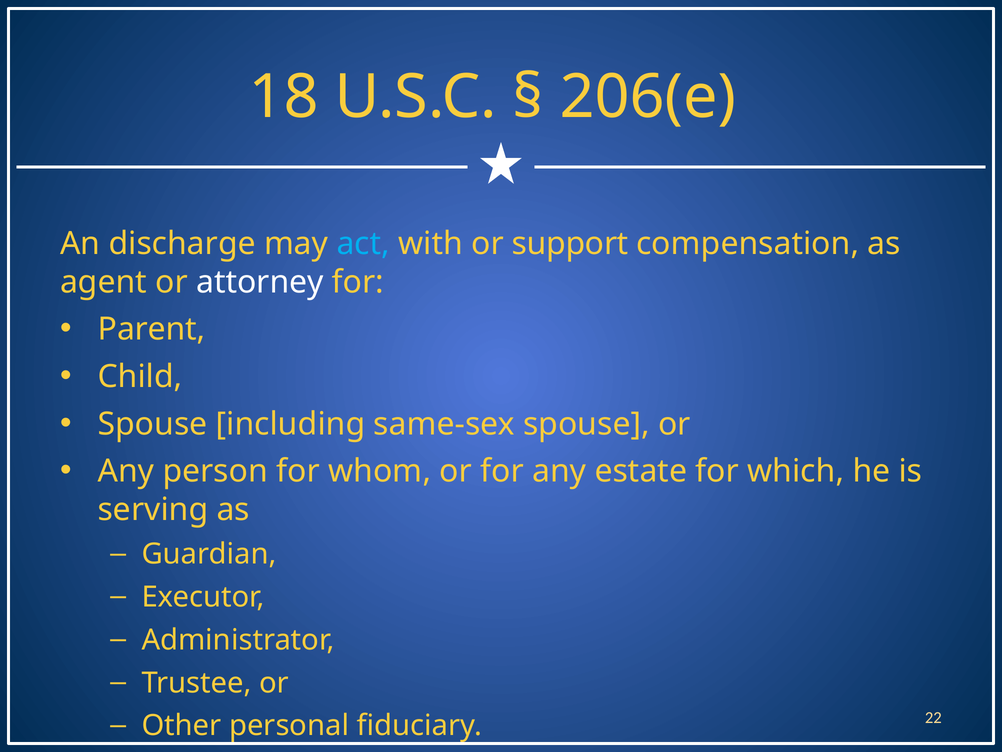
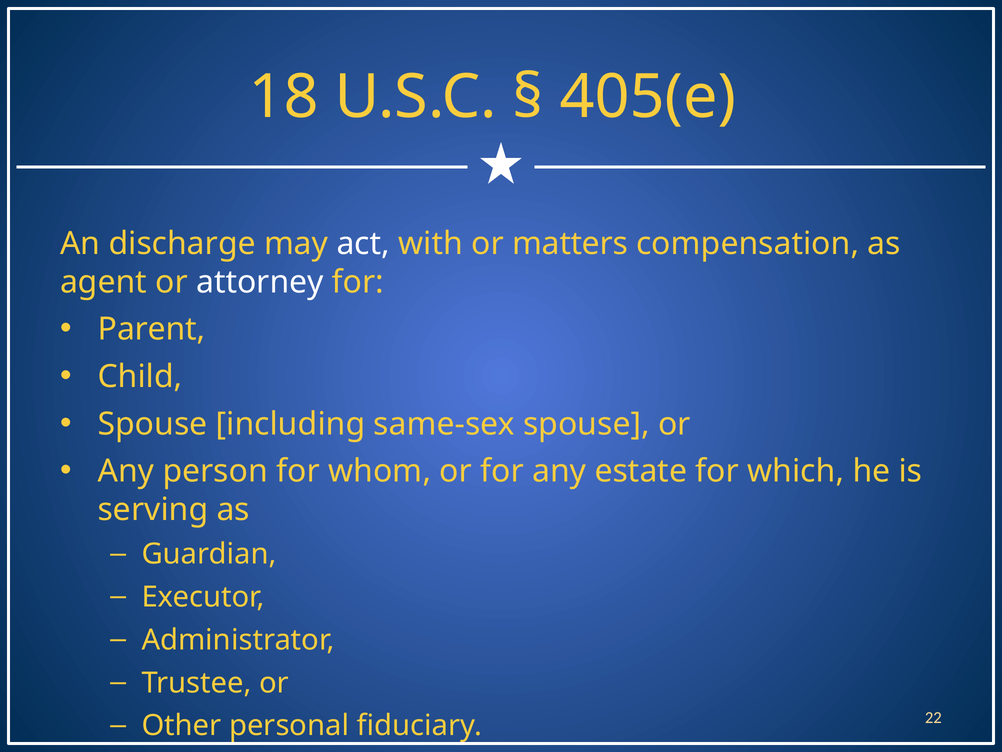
206(e: 206(e -> 405(e
act colour: light blue -> white
support: support -> matters
